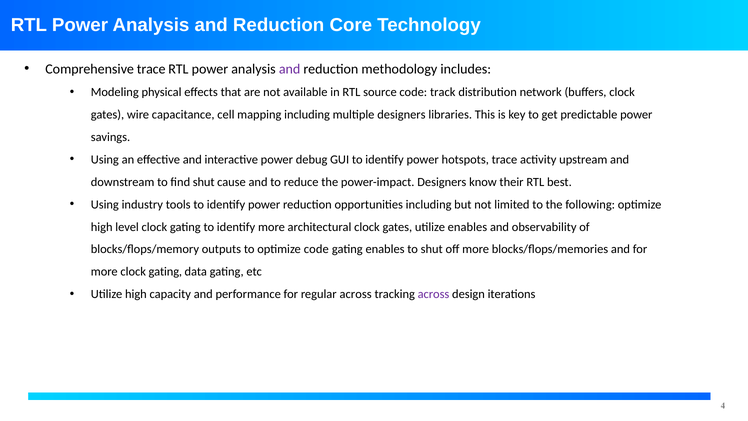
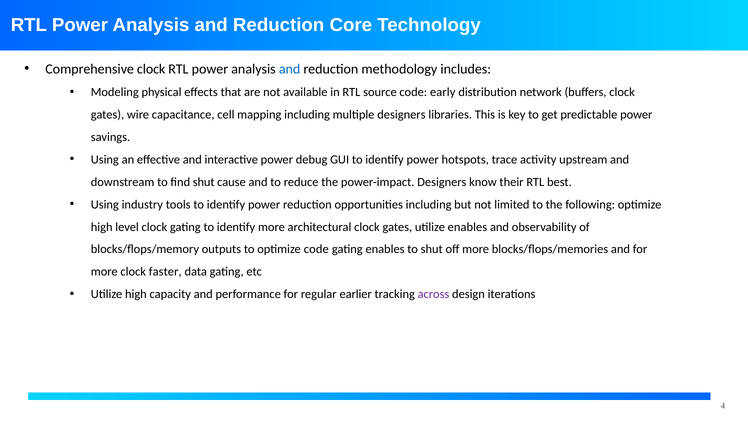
Comprehensive trace: trace -> clock
and at (290, 69) colour: purple -> blue
track: track -> early
more clock gating: gating -> faster
regular across: across -> earlier
